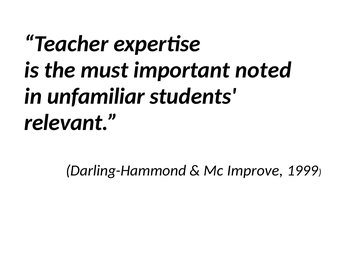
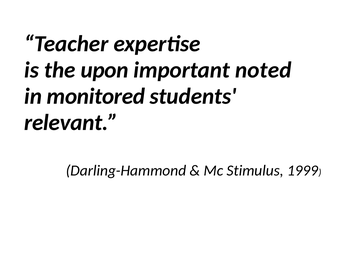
must: must -> upon
unfamiliar: unfamiliar -> monitored
Improve: Improve -> Stimulus
